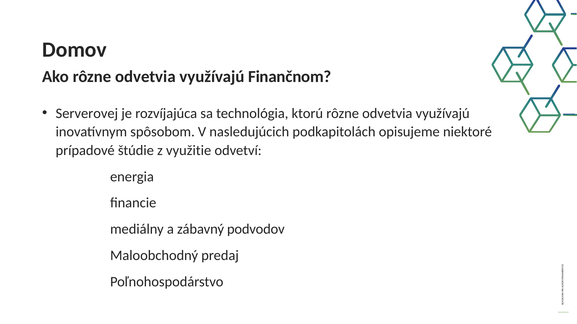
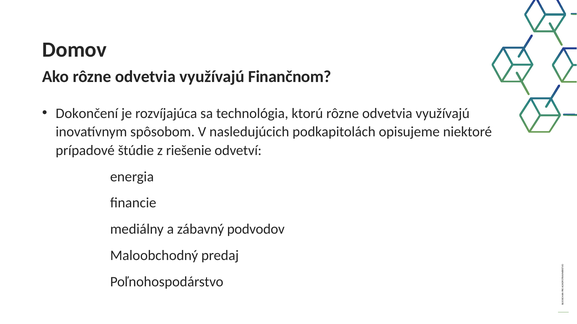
Serverovej: Serverovej -> Dokončení
využitie: využitie -> riešenie
